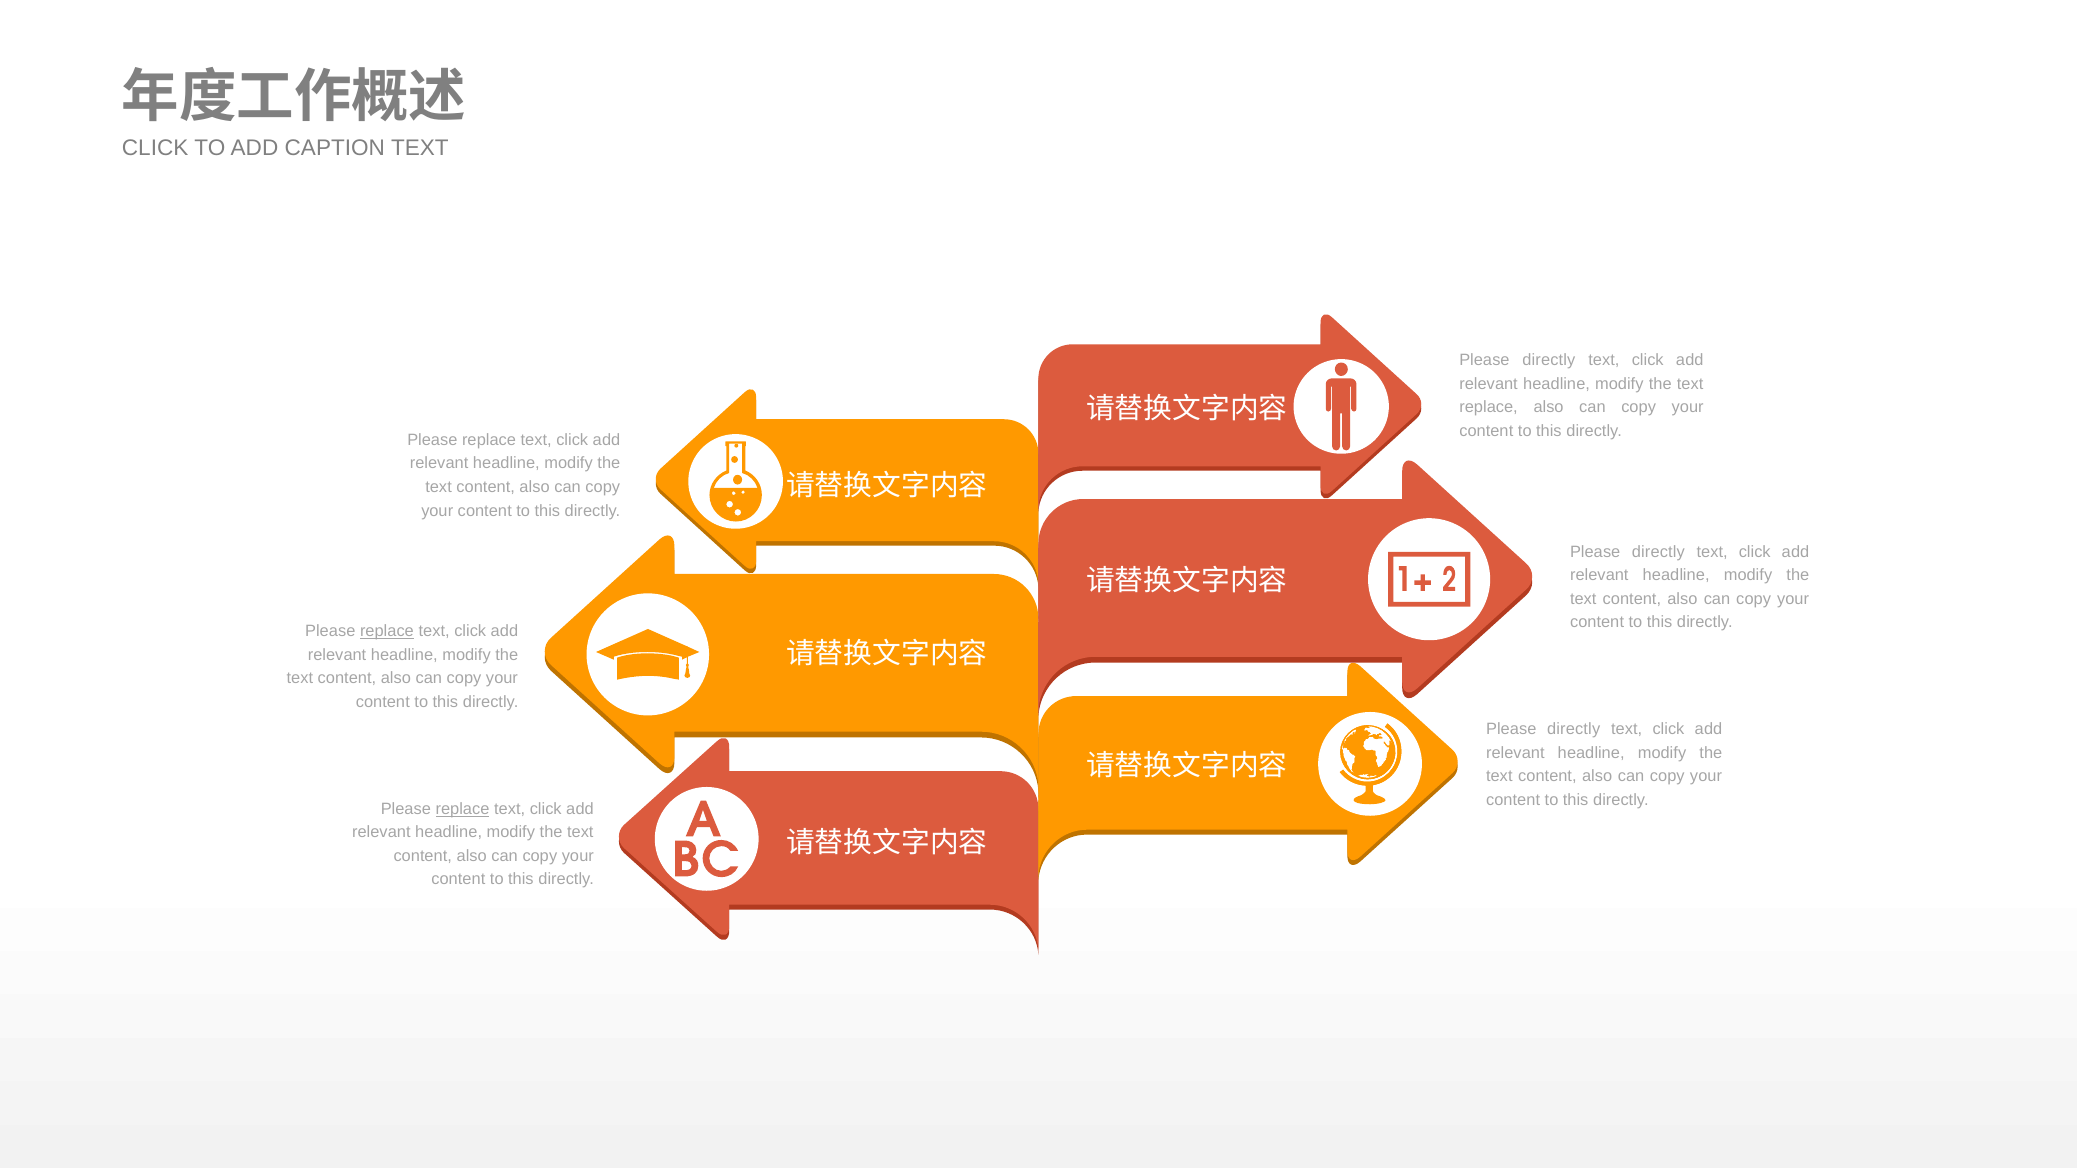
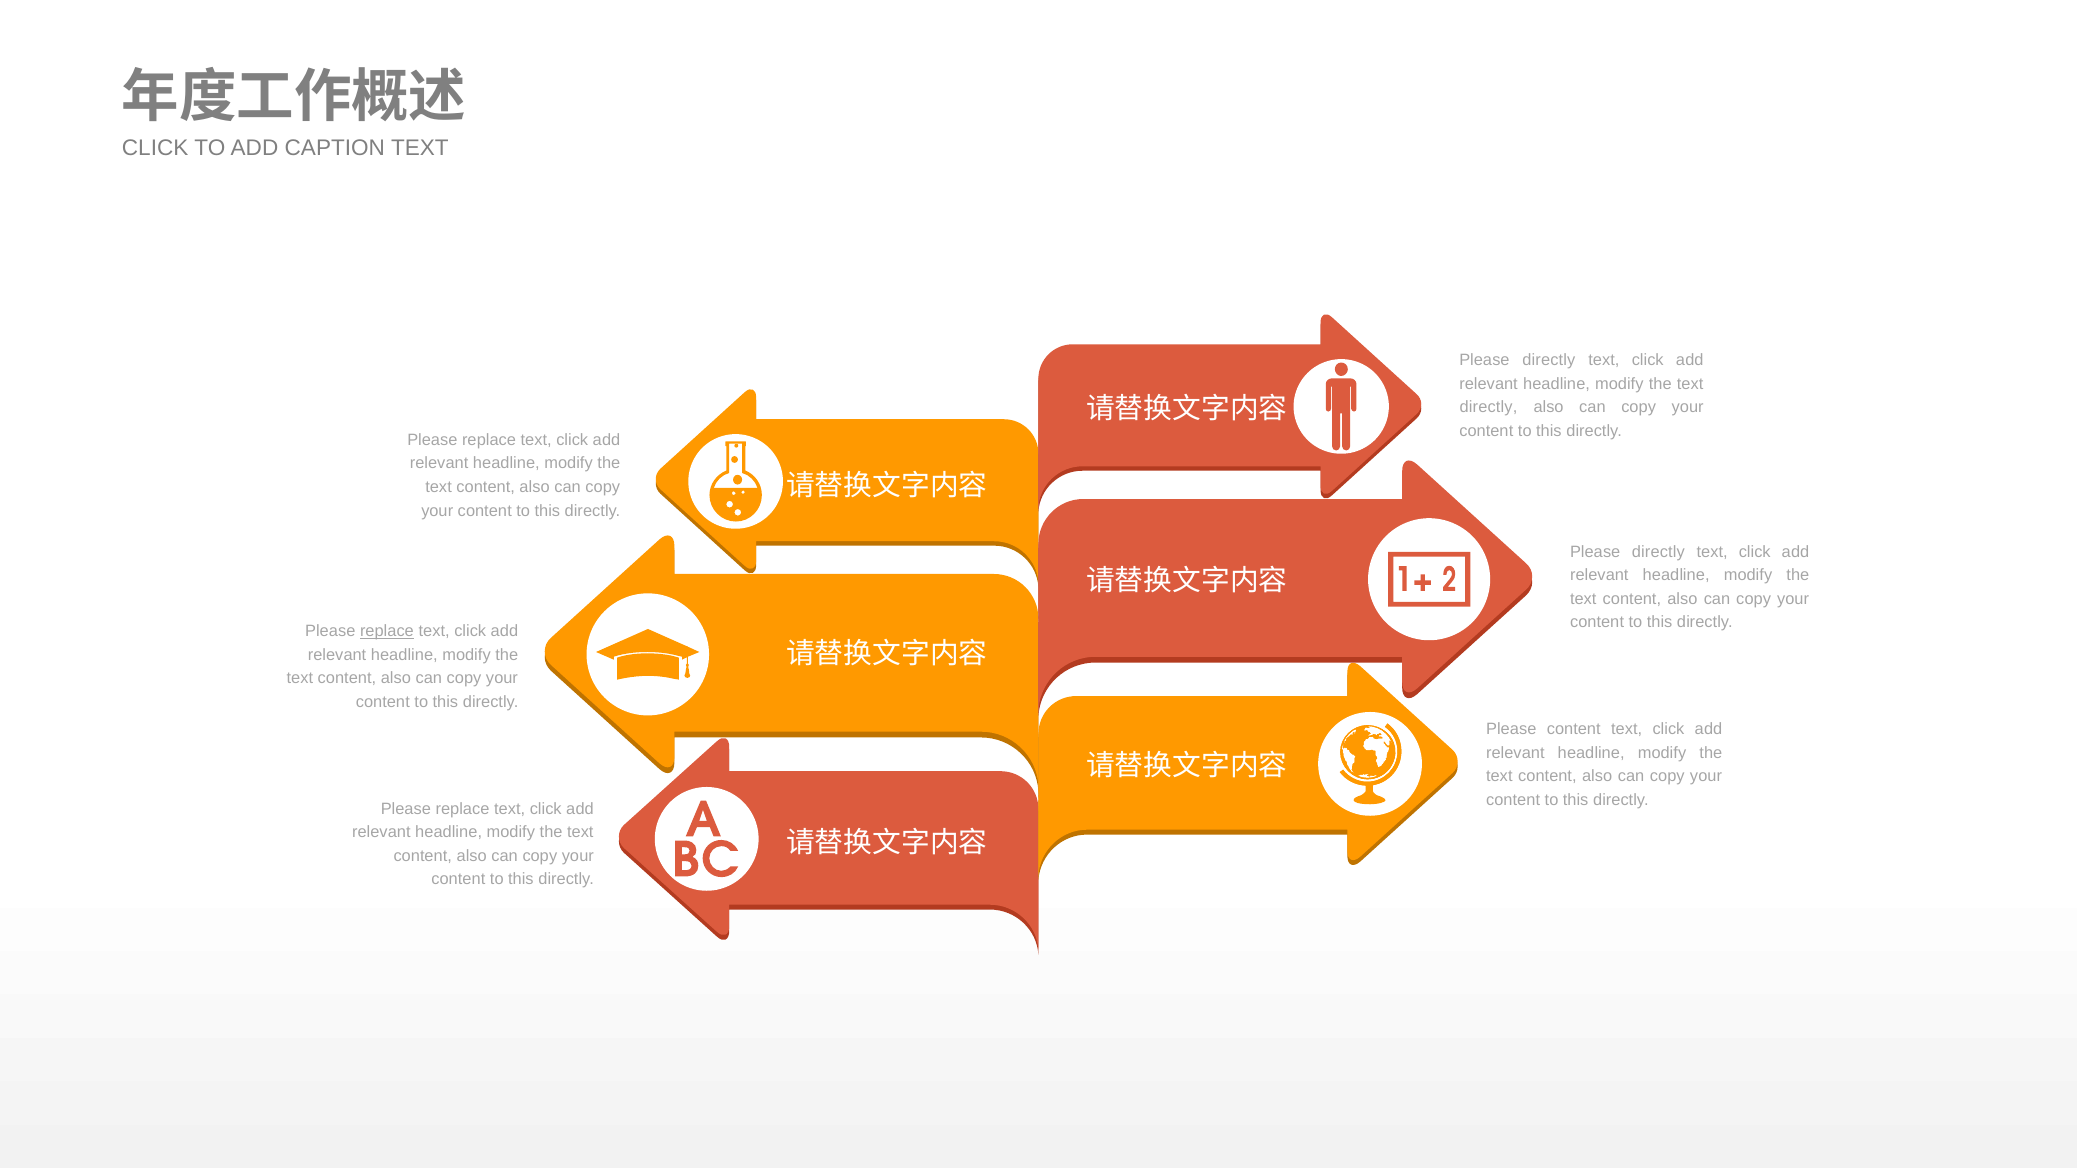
replace at (1489, 408): replace -> directly
directly at (1574, 730): directly -> content
replace at (462, 809) underline: present -> none
